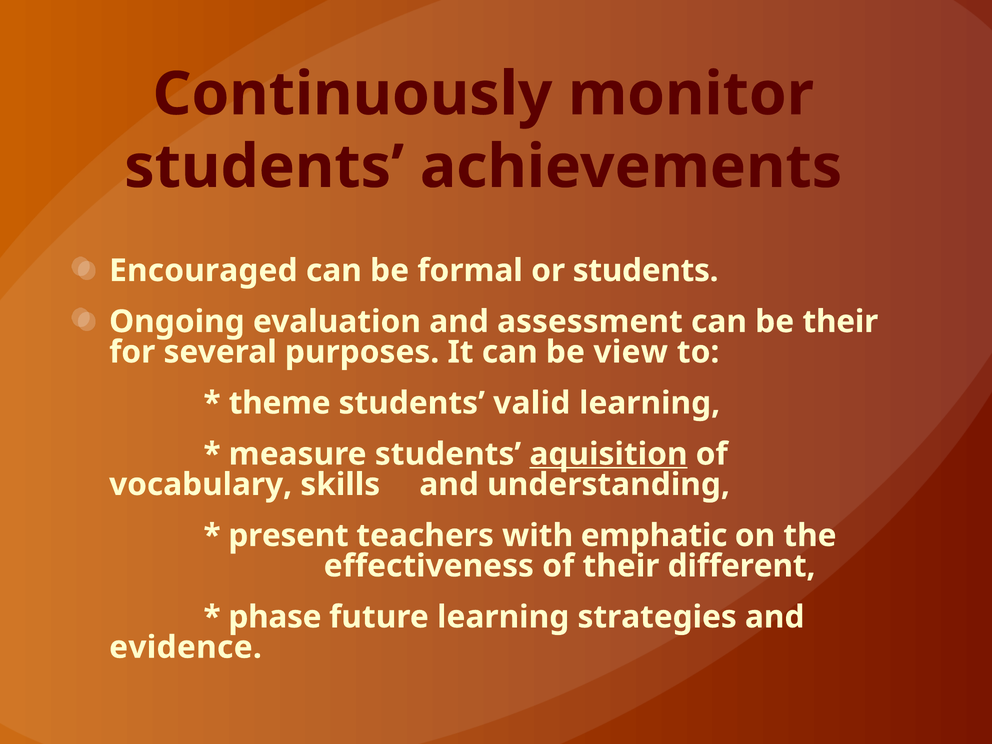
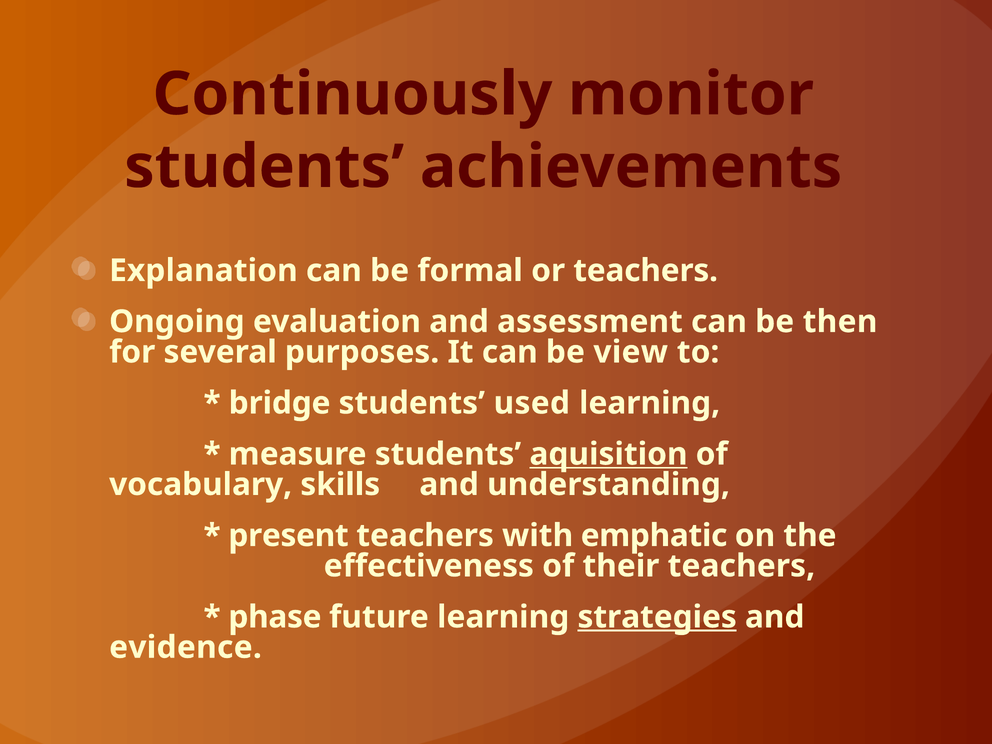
Encouraged: Encouraged -> Explanation
or students: students -> teachers
be their: their -> then
theme: theme -> bridge
valid: valid -> used
their different: different -> teachers
strategies underline: none -> present
